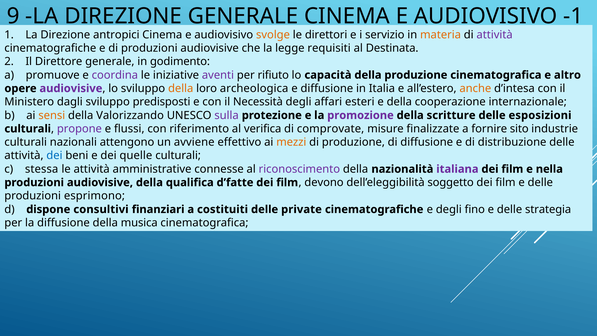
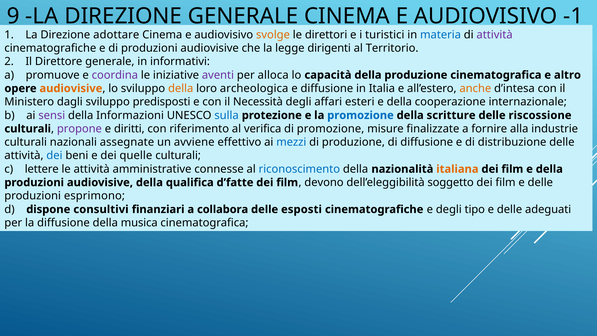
antropici: antropici -> adottare
servizio: servizio -> turistici
materia colour: orange -> blue
requisiti: requisiti -> dirigenti
Destinata: Destinata -> Territorio
godimento: godimento -> informativi
rifiuto: rifiuto -> alloca
audiovisive at (71, 88) colour: purple -> orange
sensi colour: orange -> purple
Valorizzando: Valorizzando -> Informazioni
sulla colour: purple -> blue
promozione at (360, 115) colour: purple -> blue
esposizioni: esposizioni -> riscossione
flussi: flussi -> diritti
di comprovate: comprovate -> promozione
sito: sito -> alla
attengono: attengono -> assegnate
mezzi colour: orange -> blue
stessa: stessa -> lettere
riconoscimento colour: purple -> blue
italiana colour: purple -> orange
film e nella: nella -> della
costituiti: costituiti -> collabora
private: private -> esposti
fino: fino -> tipo
strategia: strategia -> adeguati
